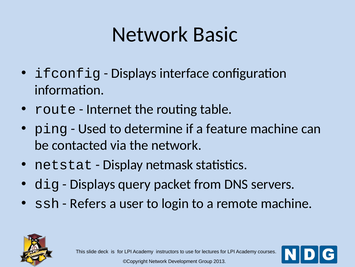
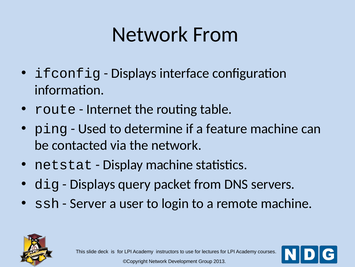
Network Basic: Basic -> From
Display netmask: netmask -> machine
Refers: Refers -> Server
